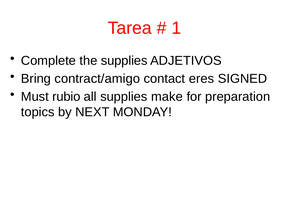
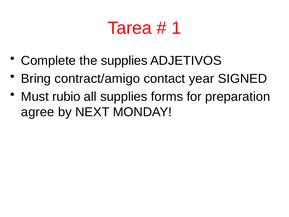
eres: eres -> year
make: make -> forms
topics: topics -> agree
